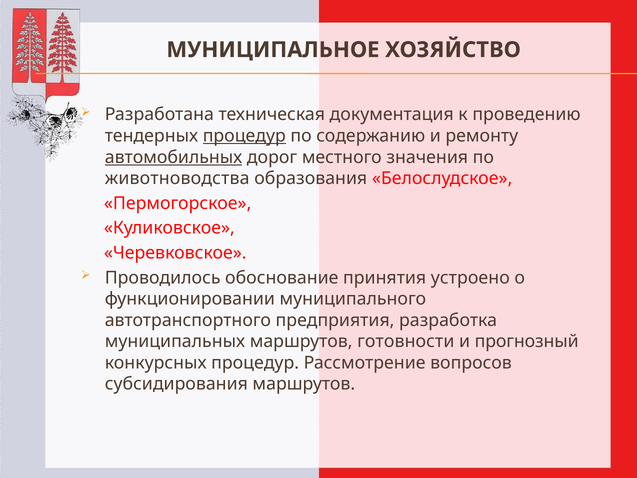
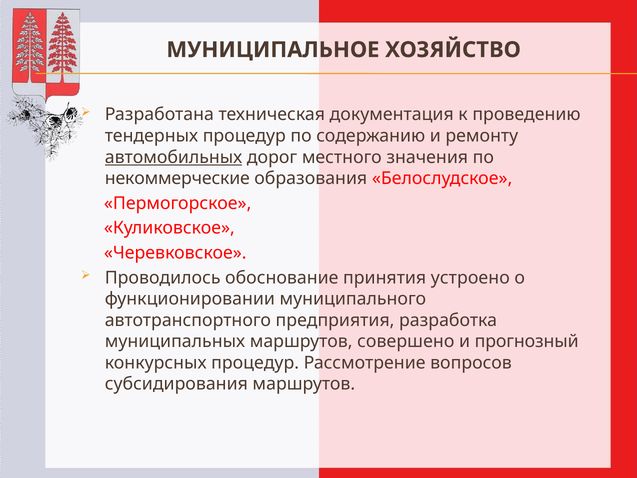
процедур at (244, 136) underline: present -> none
животноводства: животноводства -> некоммерческие
готовности: готовности -> совершено
